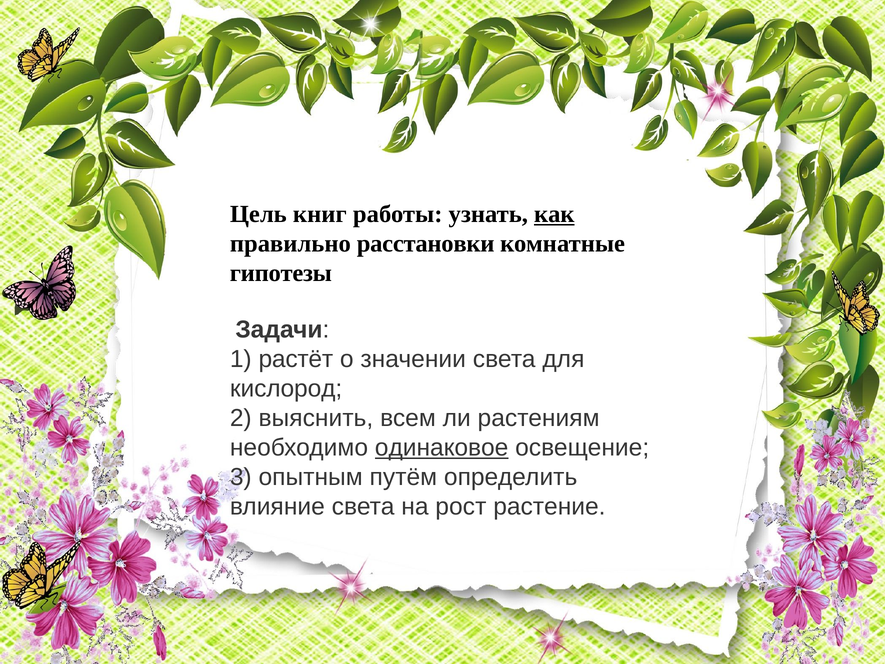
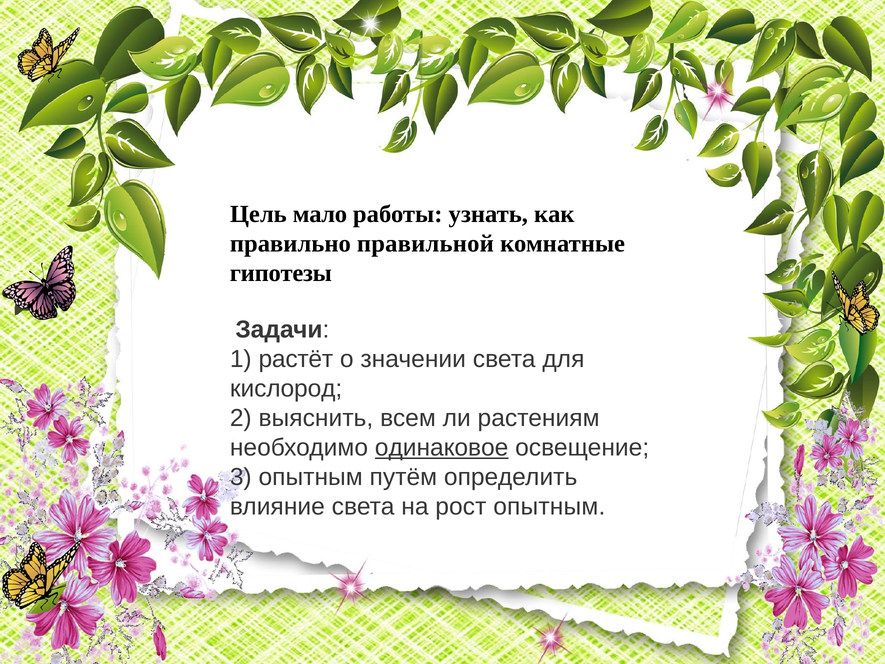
книг: книг -> мало
как underline: present -> none
расстановки: расстановки -> правильной
рост растение: растение -> опытным
